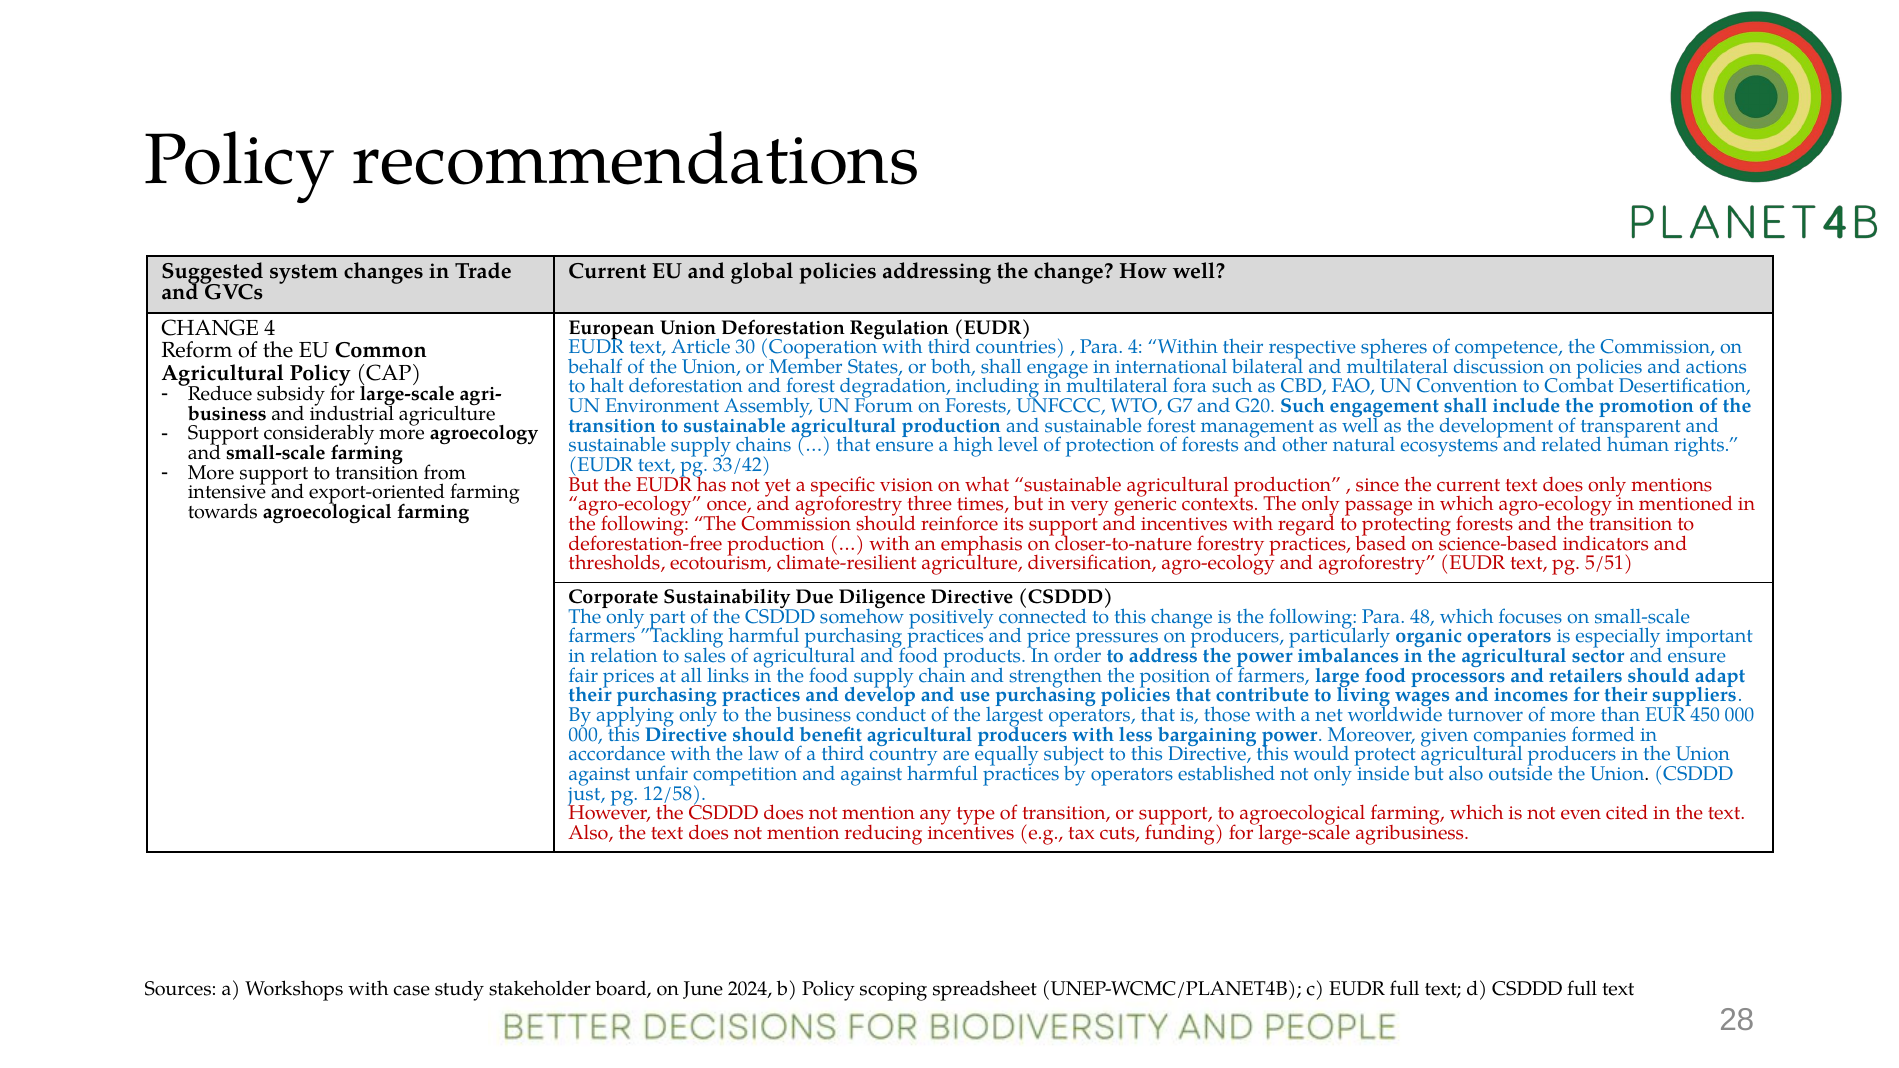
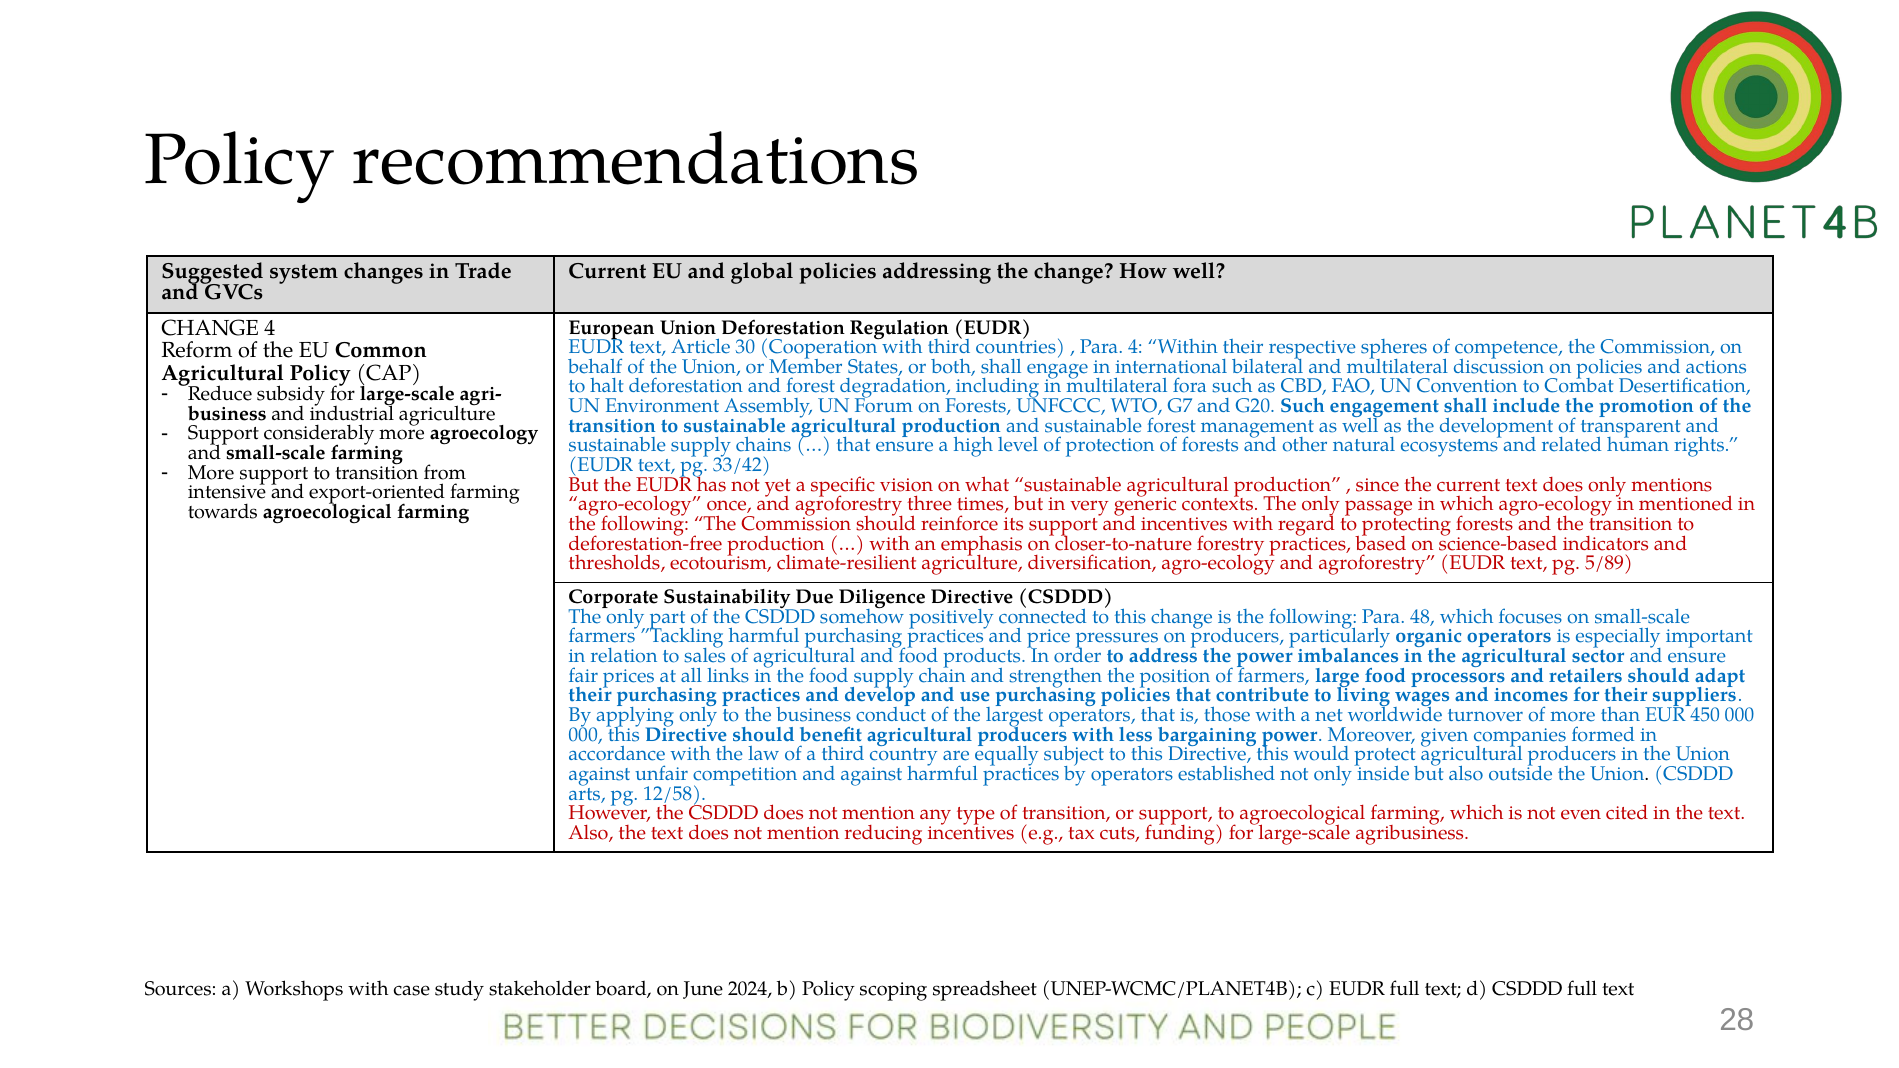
5/51: 5/51 -> 5/89
just: just -> arts
